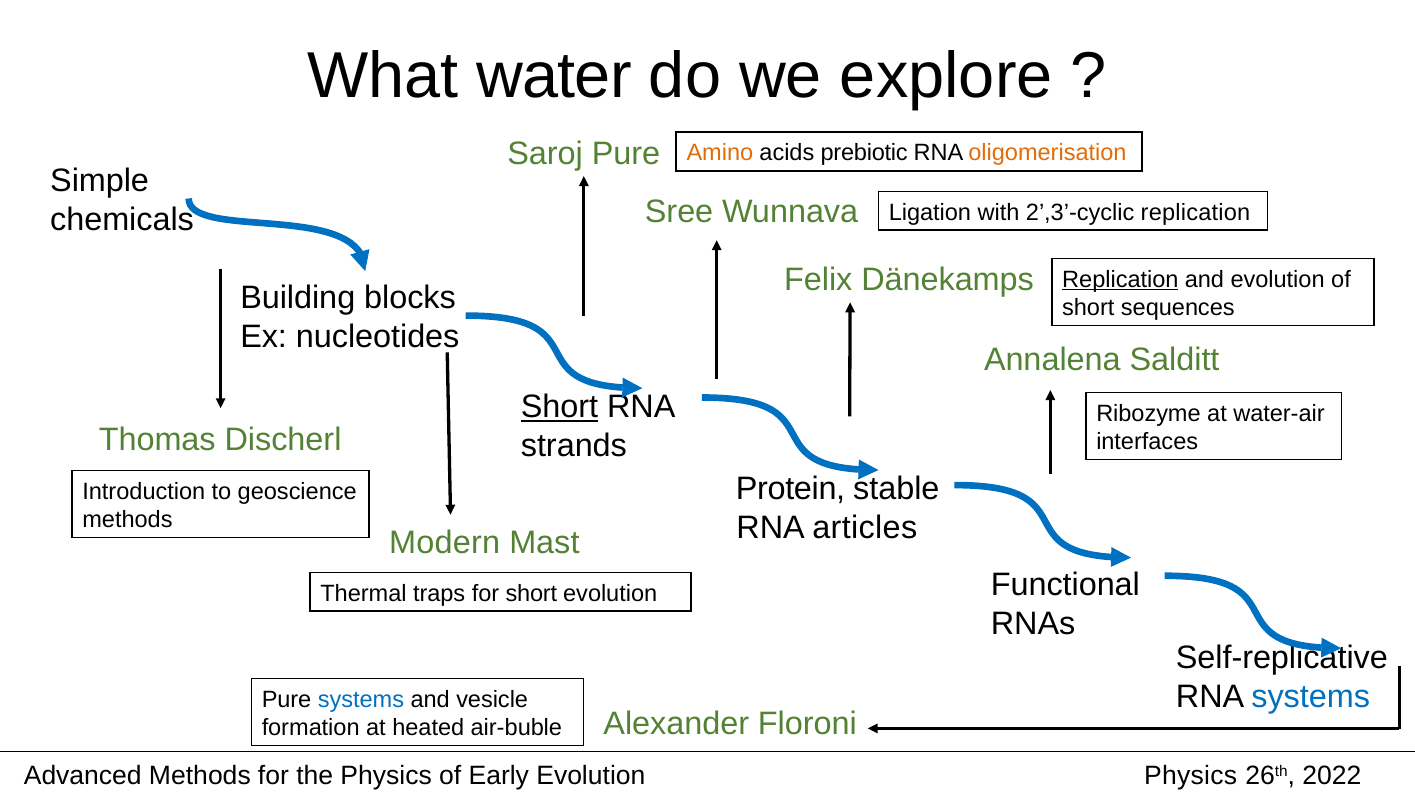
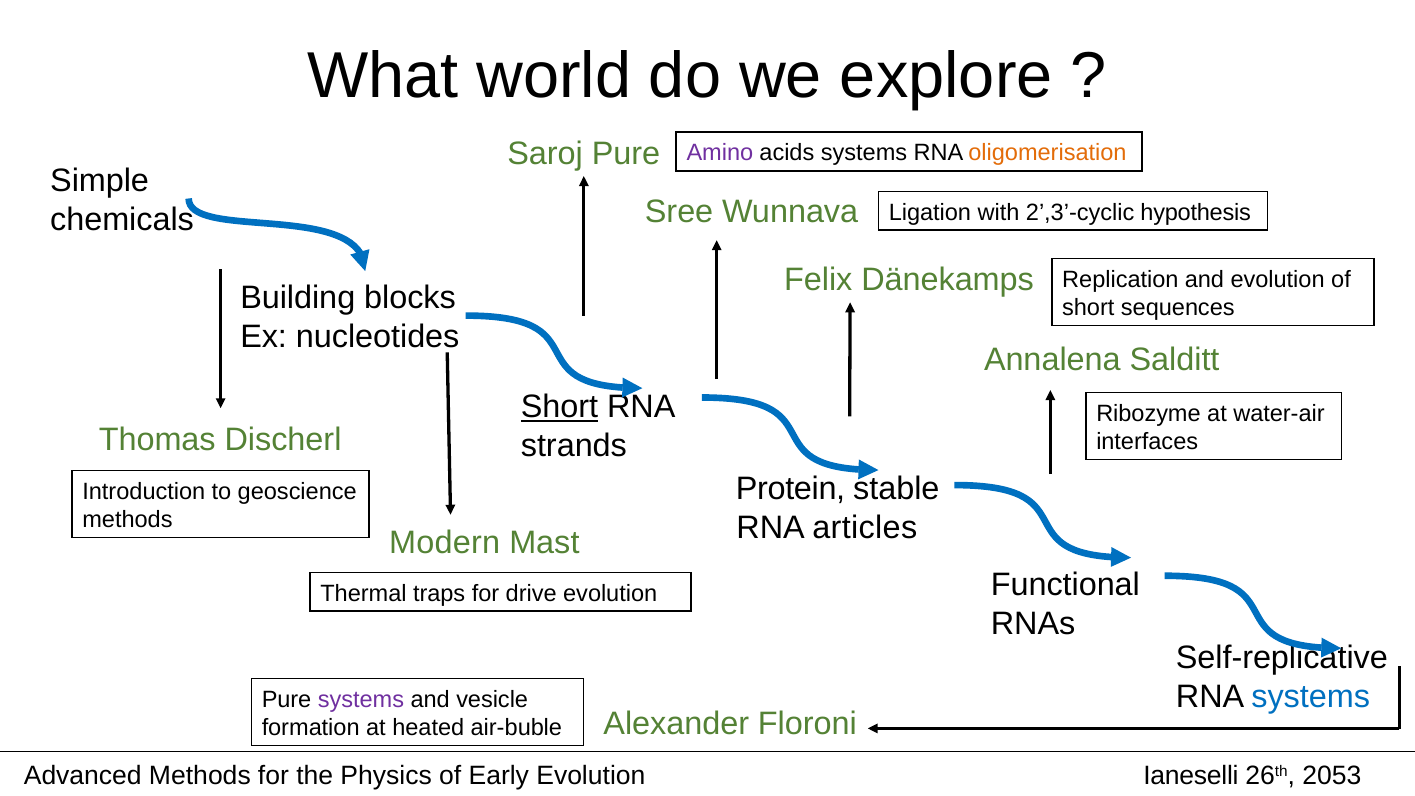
water: water -> world
Amino colour: orange -> purple
acids prebiotic: prebiotic -> systems
2’,3’-cyclic replication: replication -> hypothesis
Replication at (1120, 280) underline: present -> none
for short: short -> drive
systems at (361, 700) colour: blue -> purple
Evolution Physics: Physics -> Ianeselli
2022: 2022 -> 2053
